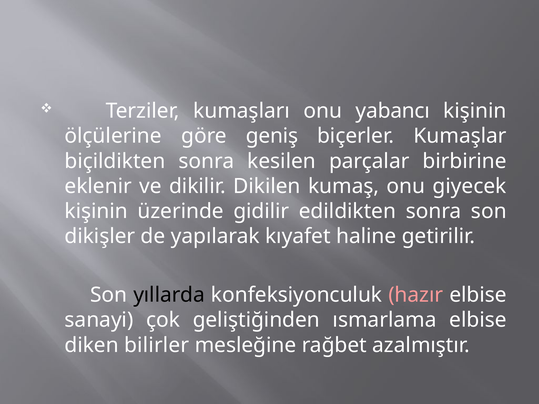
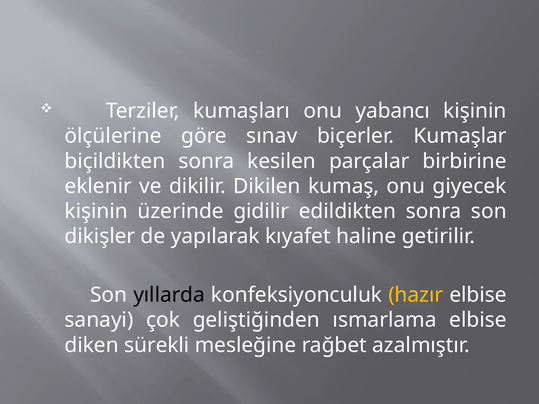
geniş: geniş -> sınav
hazır colour: pink -> yellow
bilirler: bilirler -> sürekli
